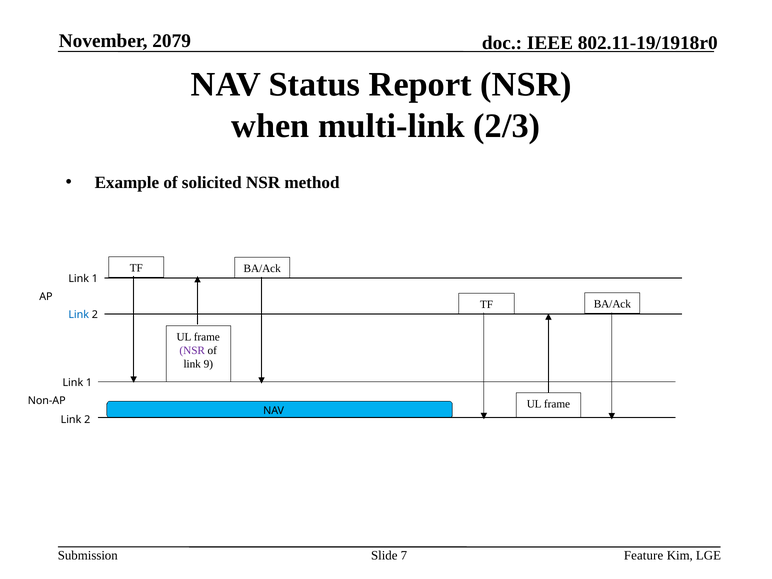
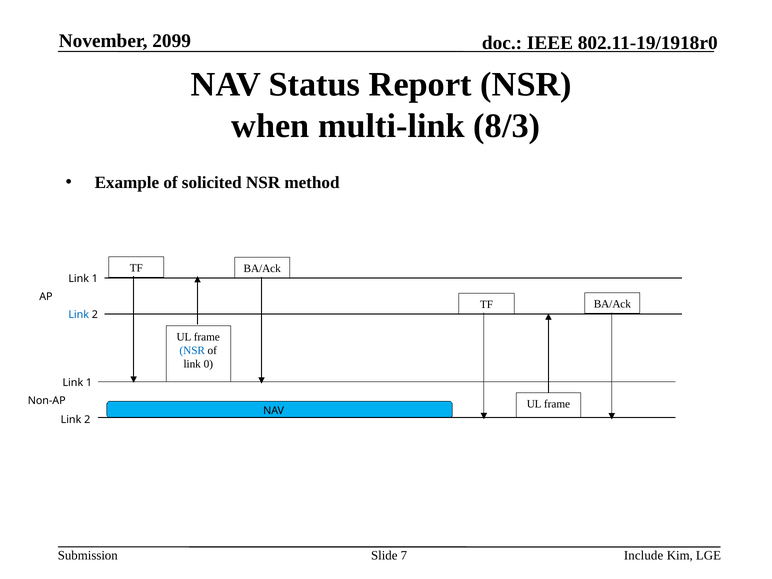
2079: 2079 -> 2099
2/3: 2/3 -> 8/3
NSR at (192, 350) colour: purple -> blue
9: 9 -> 0
Feature: Feature -> Include
